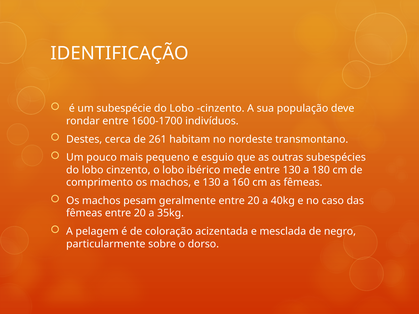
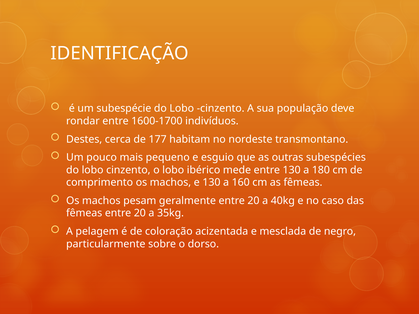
261: 261 -> 177
